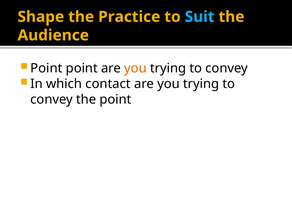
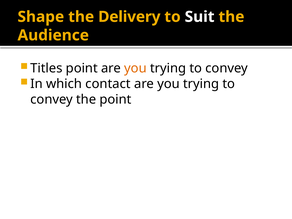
Practice: Practice -> Delivery
Suit colour: light blue -> white
Point at (46, 68): Point -> Titles
